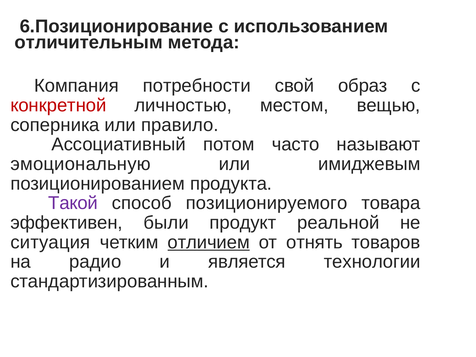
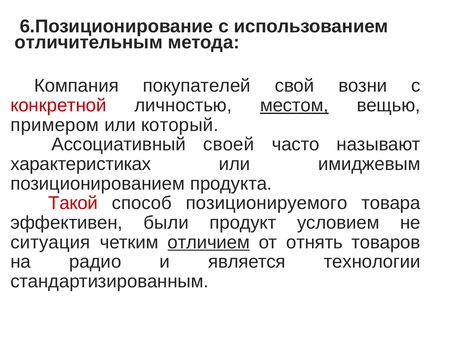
потребности: потребности -> покупателей
образ: образ -> возни
местом underline: none -> present
соперника: соперника -> примером
правило: правило -> который
потом: потом -> своей
эмоциональную: эмоциональную -> характеристиках
Такой colour: purple -> red
реальной: реальной -> условием
